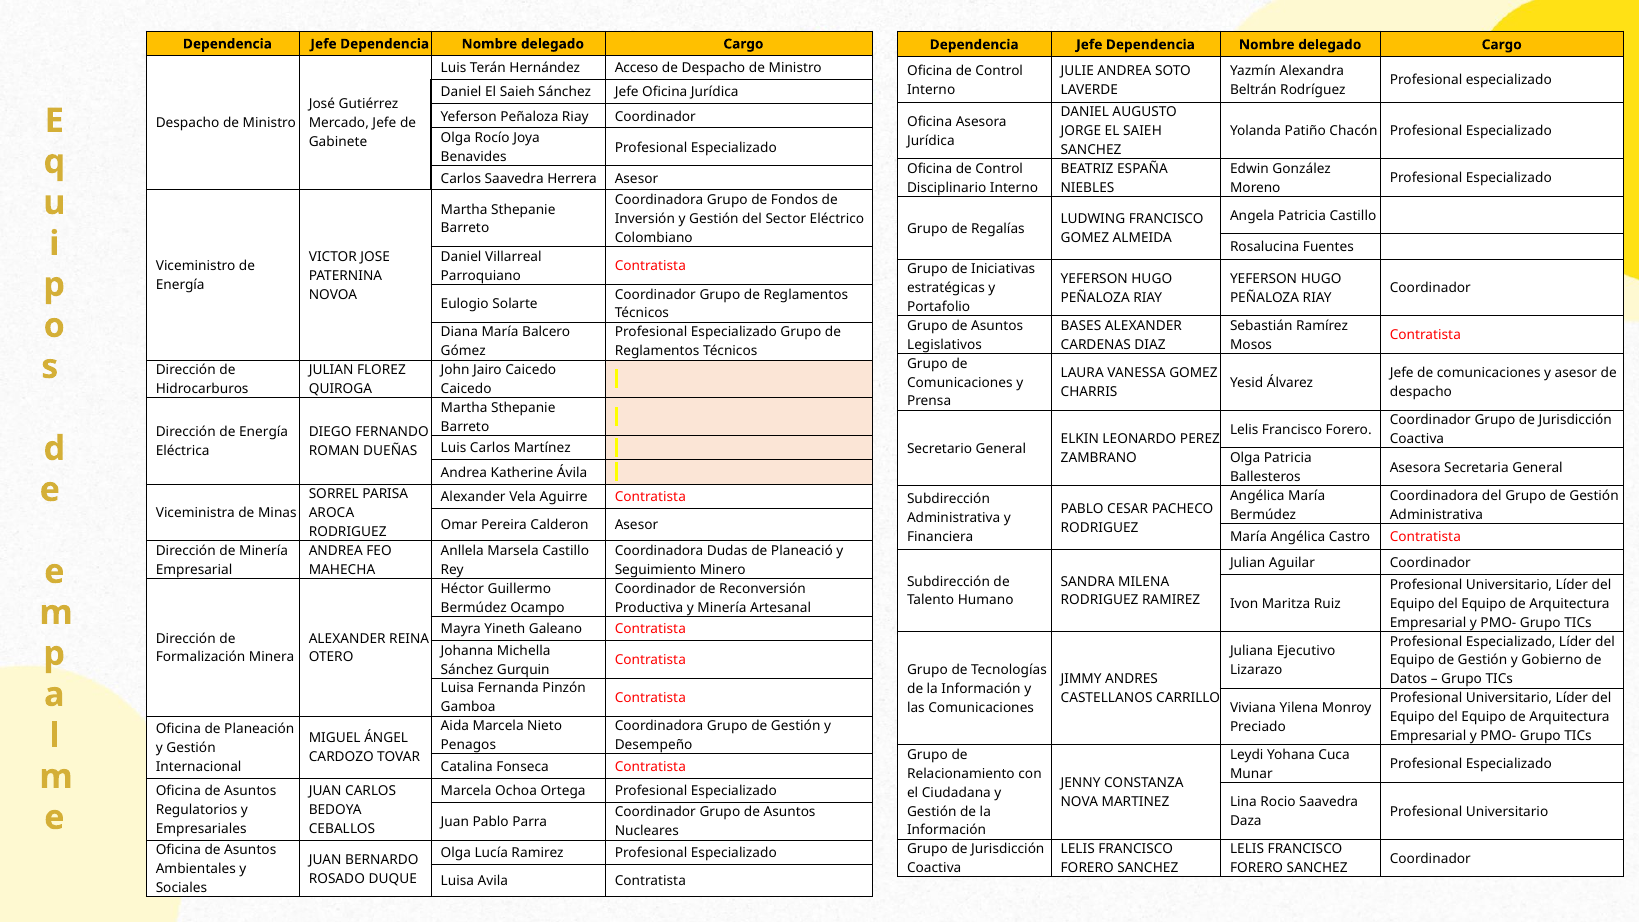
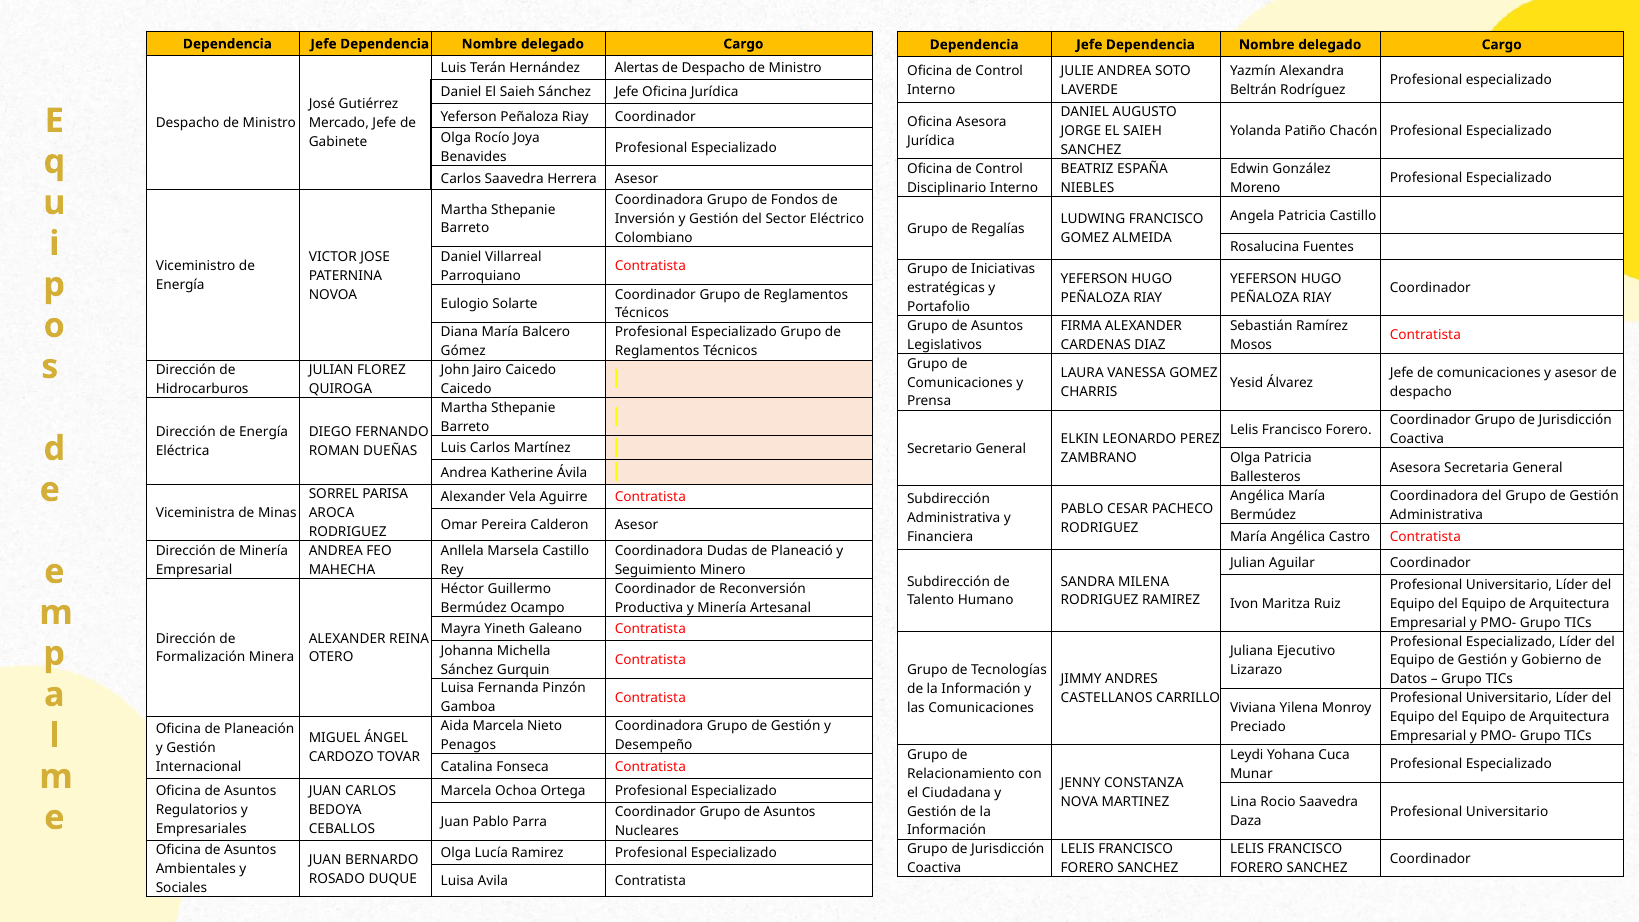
Acceso: Acceso -> Alertas
BASES: BASES -> FIRMA
